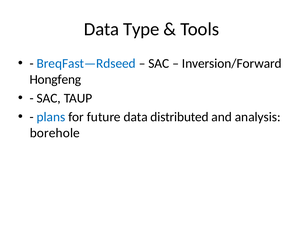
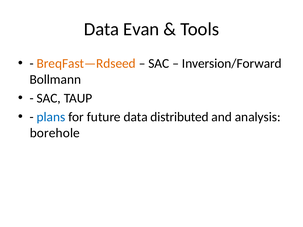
Type: Type -> Evan
BreqFast—Rdseed colour: blue -> orange
Hongfeng: Hongfeng -> Bollmann
